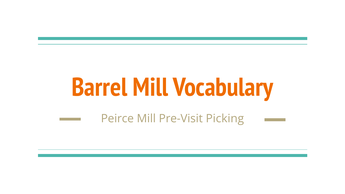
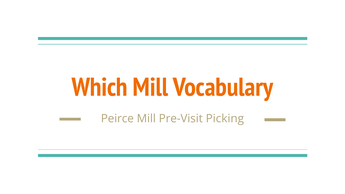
Barrel: Barrel -> Which
